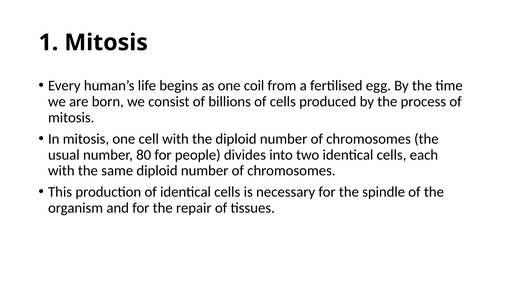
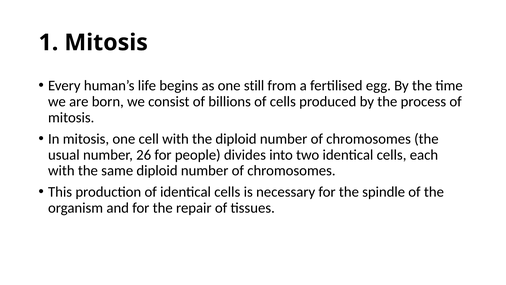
coil: coil -> still
80: 80 -> 26
